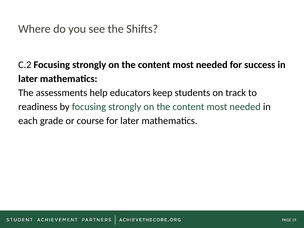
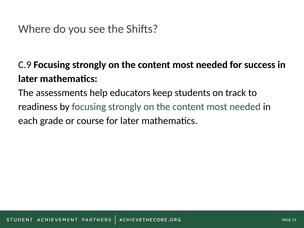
C.2: C.2 -> C.9
